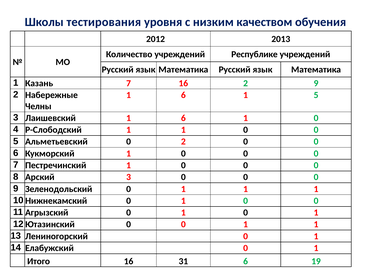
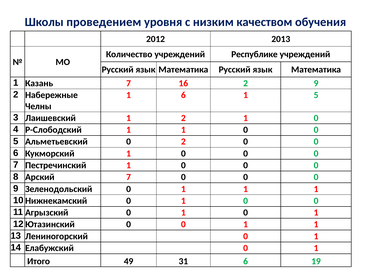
тестирования: тестирования -> проведением
Лаишевский 1 6: 6 -> 2
Арский 3: 3 -> 7
Итого 16: 16 -> 49
